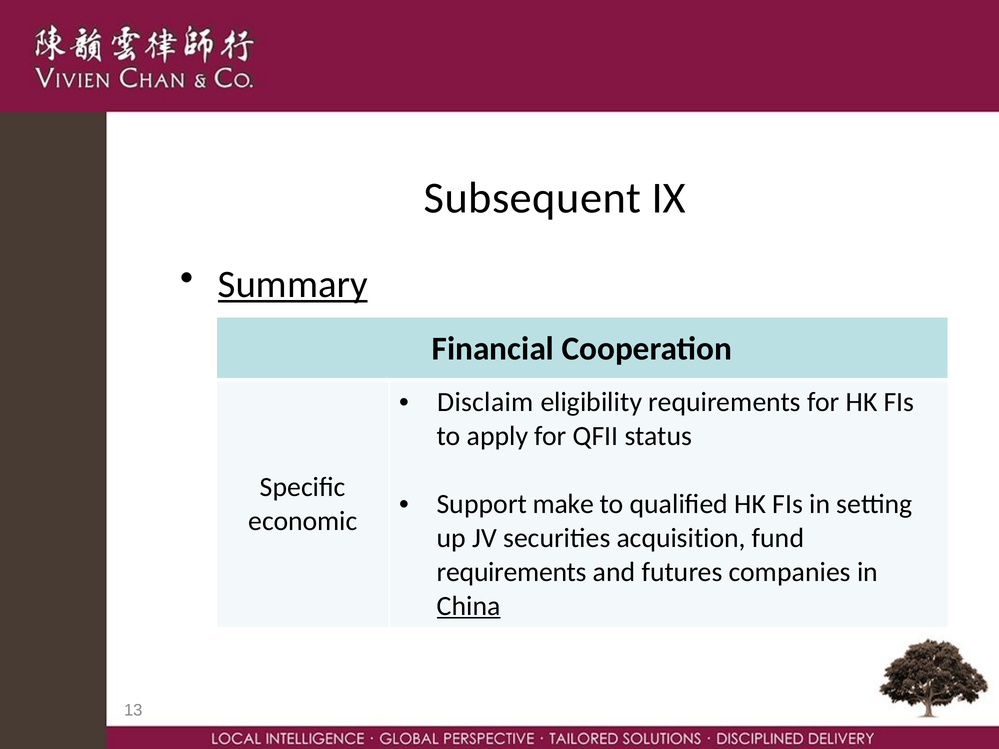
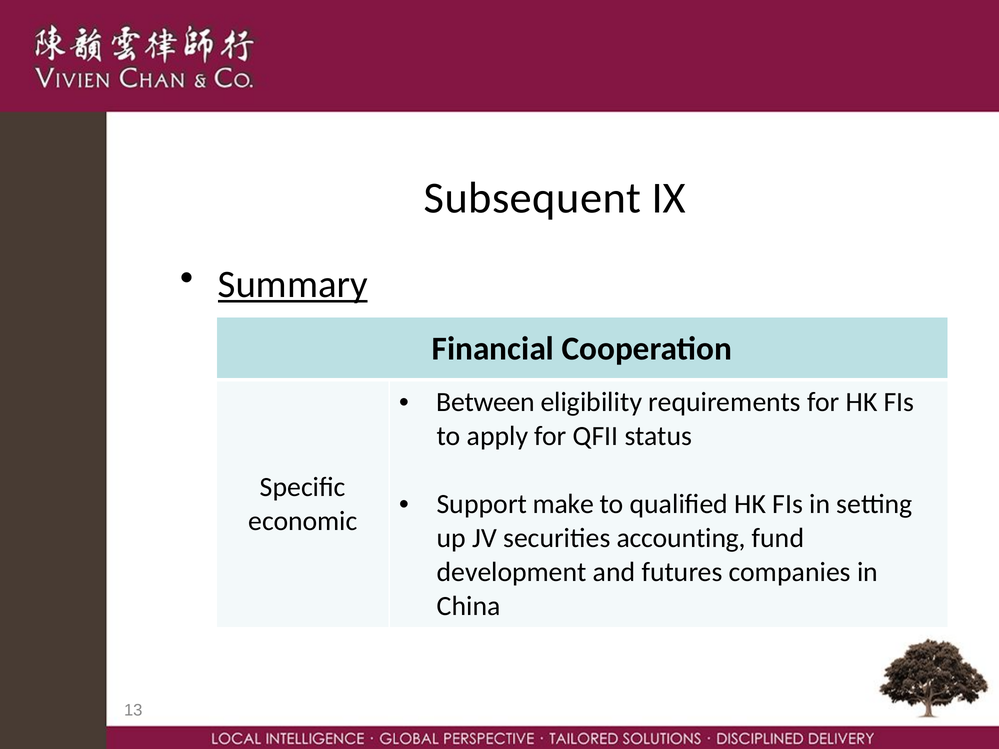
Disclaim: Disclaim -> Between
acquisition: acquisition -> accounting
requirements at (512, 572): requirements -> development
China underline: present -> none
